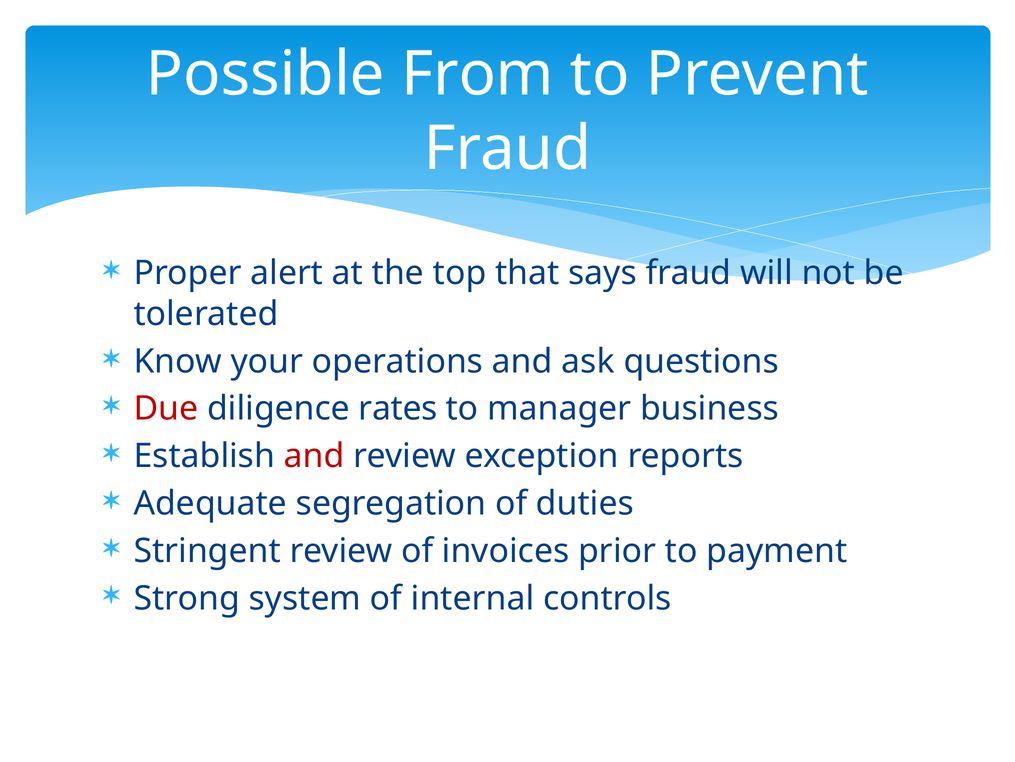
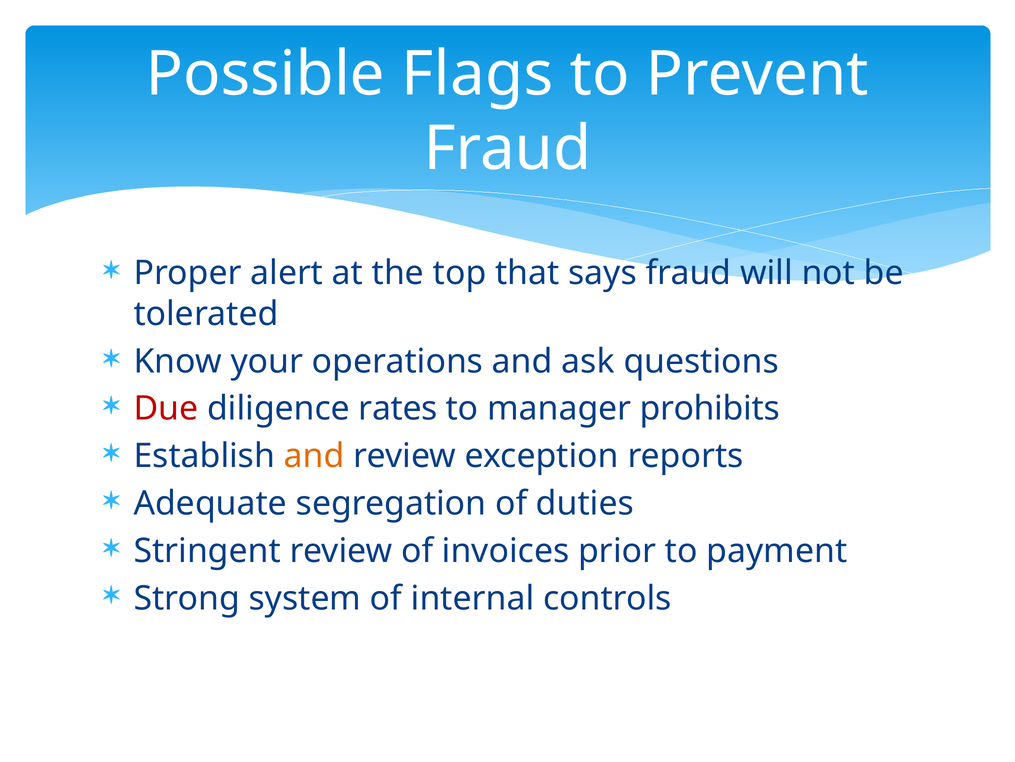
From: From -> Flags
business: business -> prohibits
and at (314, 456) colour: red -> orange
